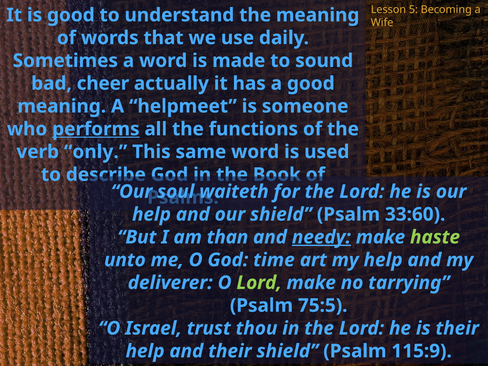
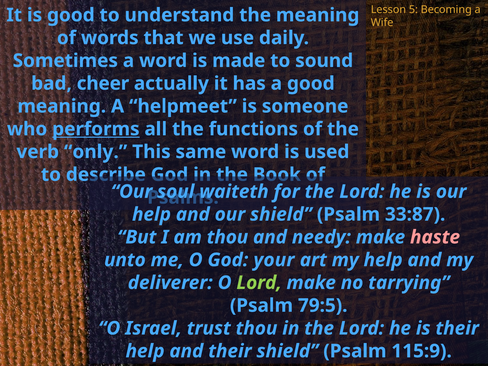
33:60: 33:60 -> 33:87
am than: than -> thou
needy underline: present -> none
haste colour: light green -> pink
time: time -> your
75:5: 75:5 -> 79:5
